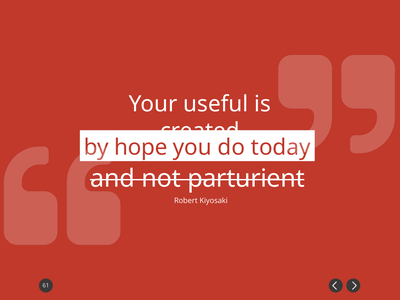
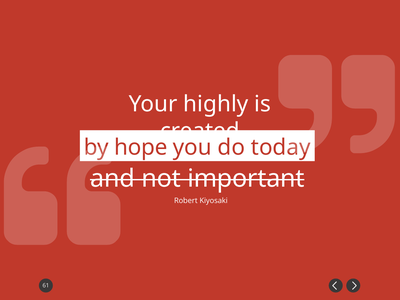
useful: useful -> highly
parturient: parturient -> important
